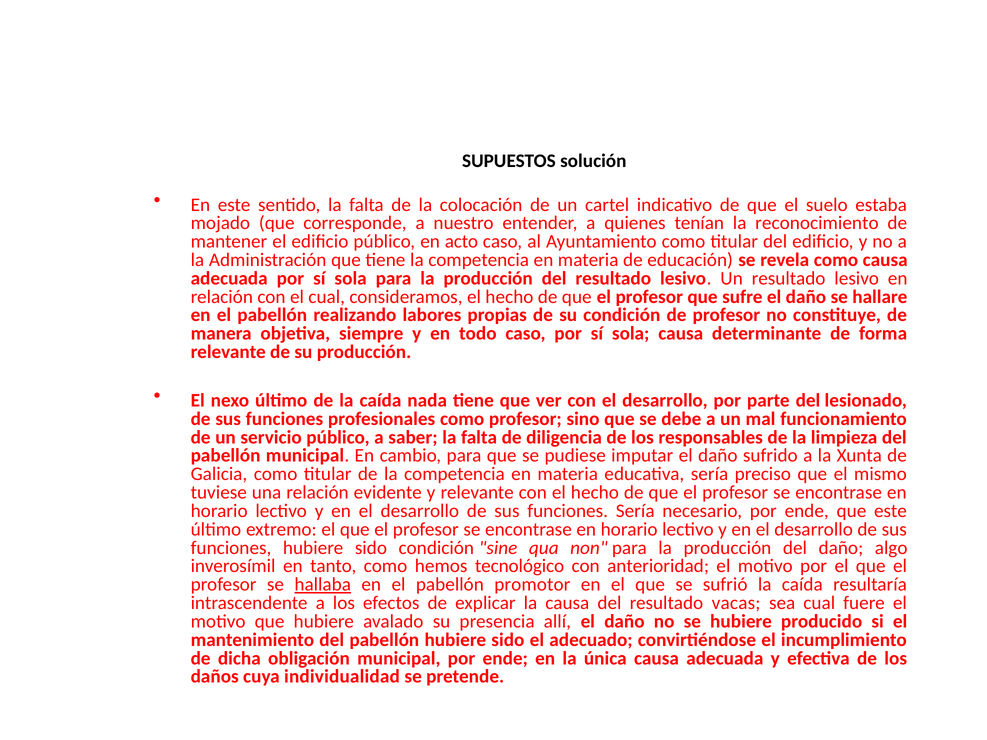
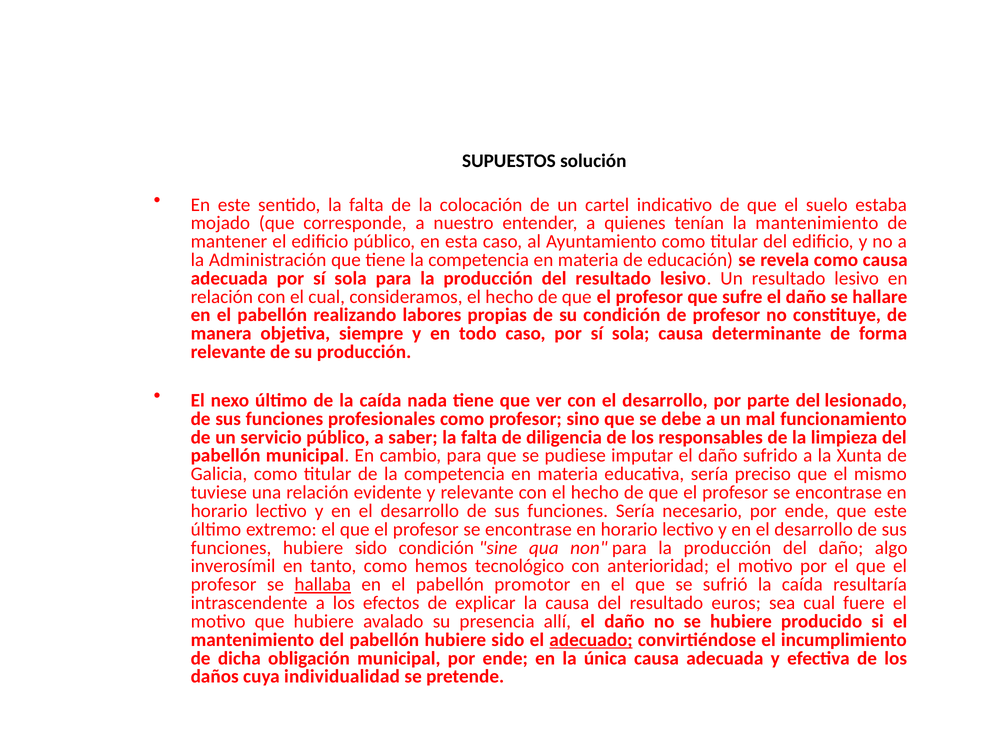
la reconocimiento: reconocimiento -> mantenimiento
acto: acto -> esta
vacas: vacas -> euros
adecuado underline: none -> present
